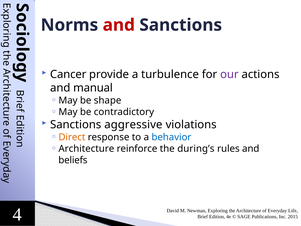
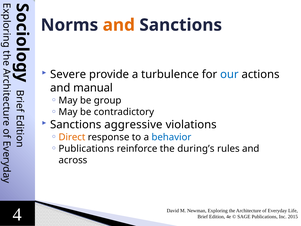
and at (119, 25) colour: red -> orange
Cancer: Cancer -> Severe
our colour: purple -> blue
shape: shape -> group
Architecture at (86, 149): Architecture -> Publications
beliefs: beliefs -> across
